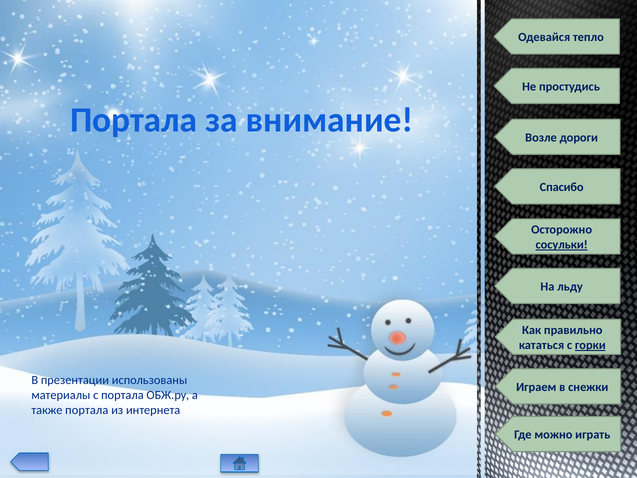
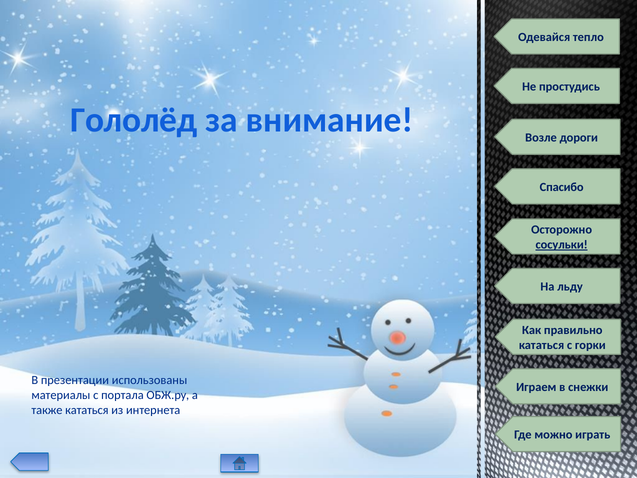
Портала at (134, 120): Портала -> Гололёд
горки underline: present -> none
также портала: портала -> кататься
